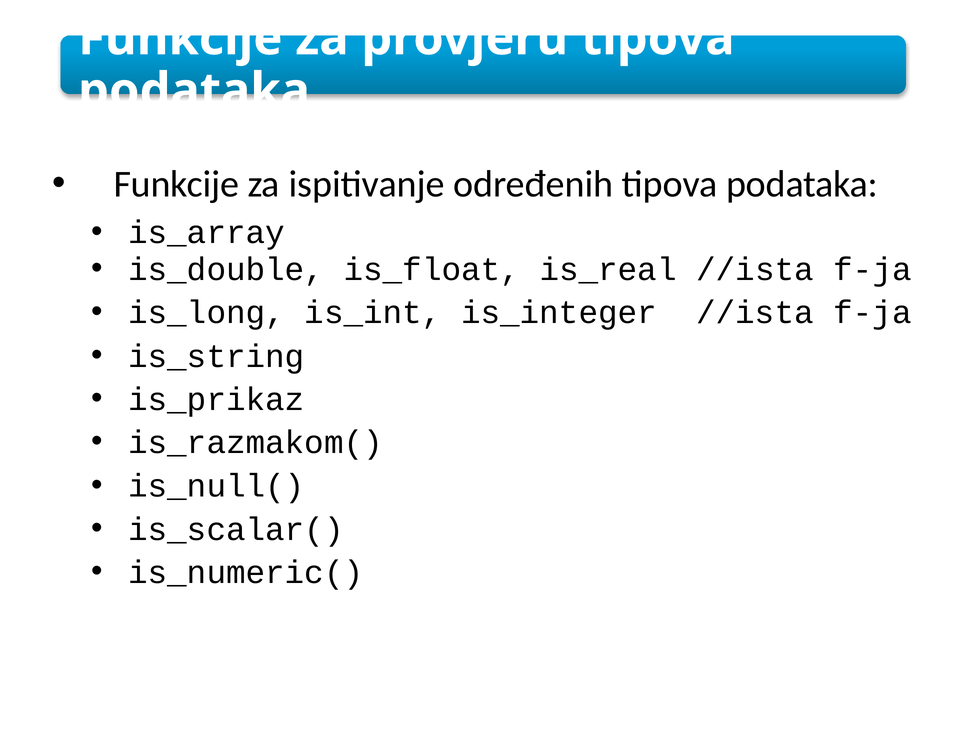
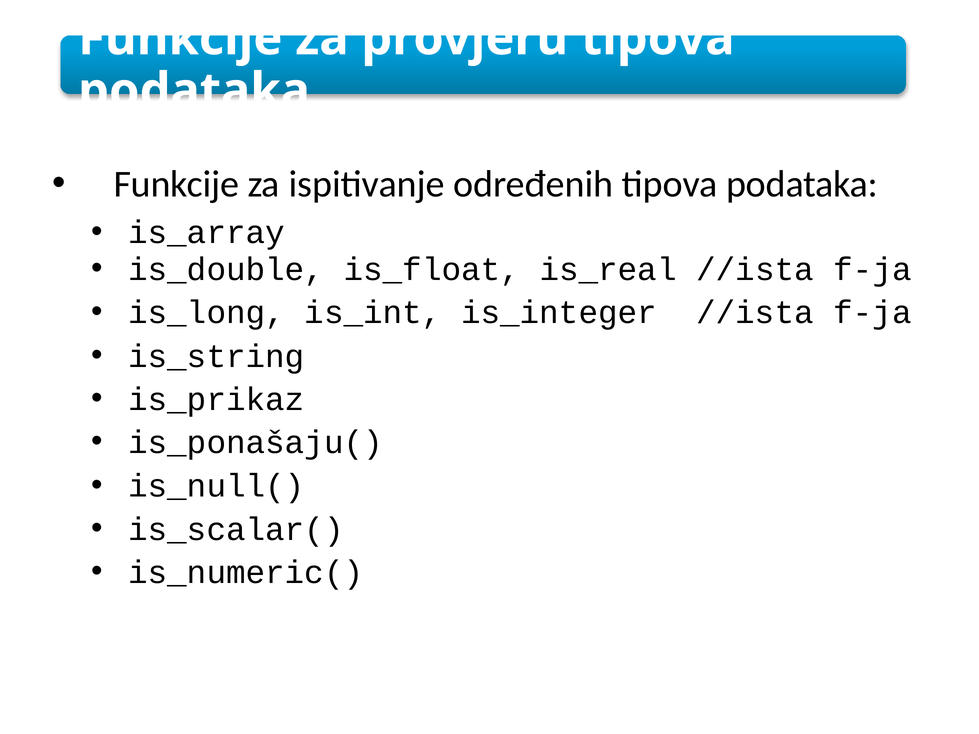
is_razmakom(: is_razmakom( -> is_ponašaju(
